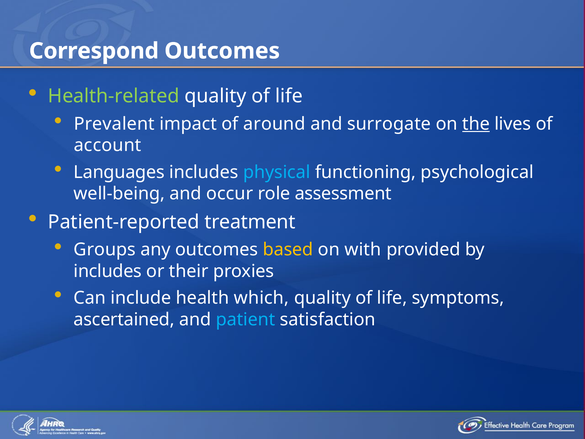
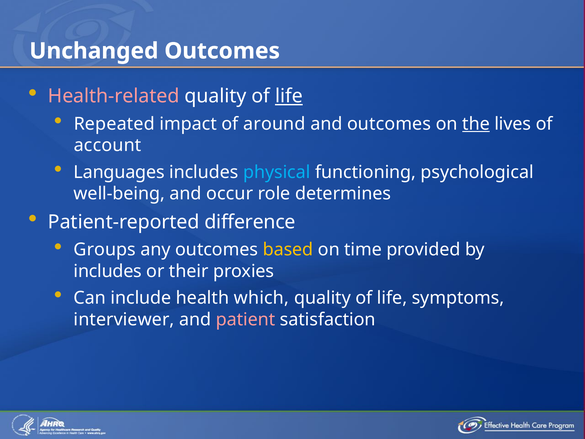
Correspond: Correspond -> Unchanged
Health-related colour: light green -> pink
life at (289, 96) underline: none -> present
Prevalent: Prevalent -> Repeated
and surrogate: surrogate -> outcomes
assessment: assessment -> determines
treatment: treatment -> difference
with: with -> time
ascertained: ascertained -> interviewer
patient colour: light blue -> pink
